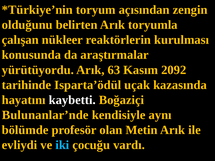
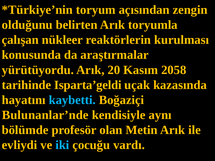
63: 63 -> 20
2092: 2092 -> 2058
Isparta’ödül: Isparta’ödül -> Isparta’geldi
kaybetti colour: white -> light blue
